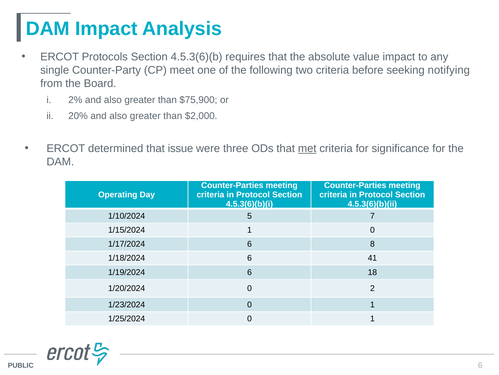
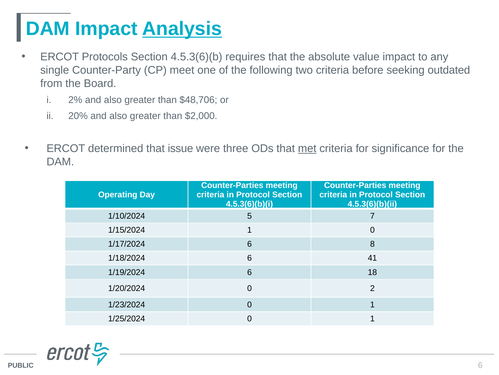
Analysis underline: none -> present
notifying: notifying -> outdated
$75,900: $75,900 -> $48,706
